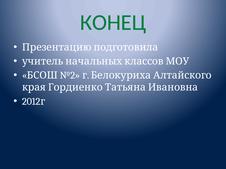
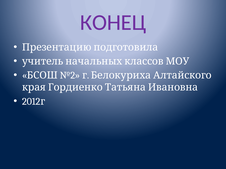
КОНЕЦ colour: green -> purple
